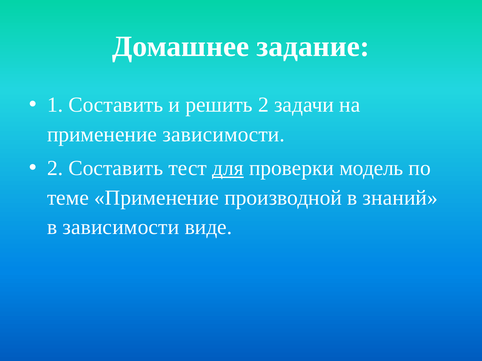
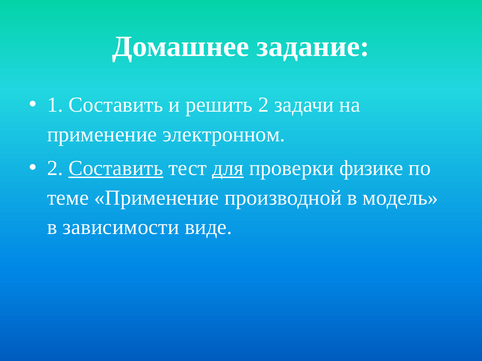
применение зависимости: зависимости -> электронном
Составить at (116, 168) underline: none -> present
модель: модель -> физике
знаний: знаний -> модель
